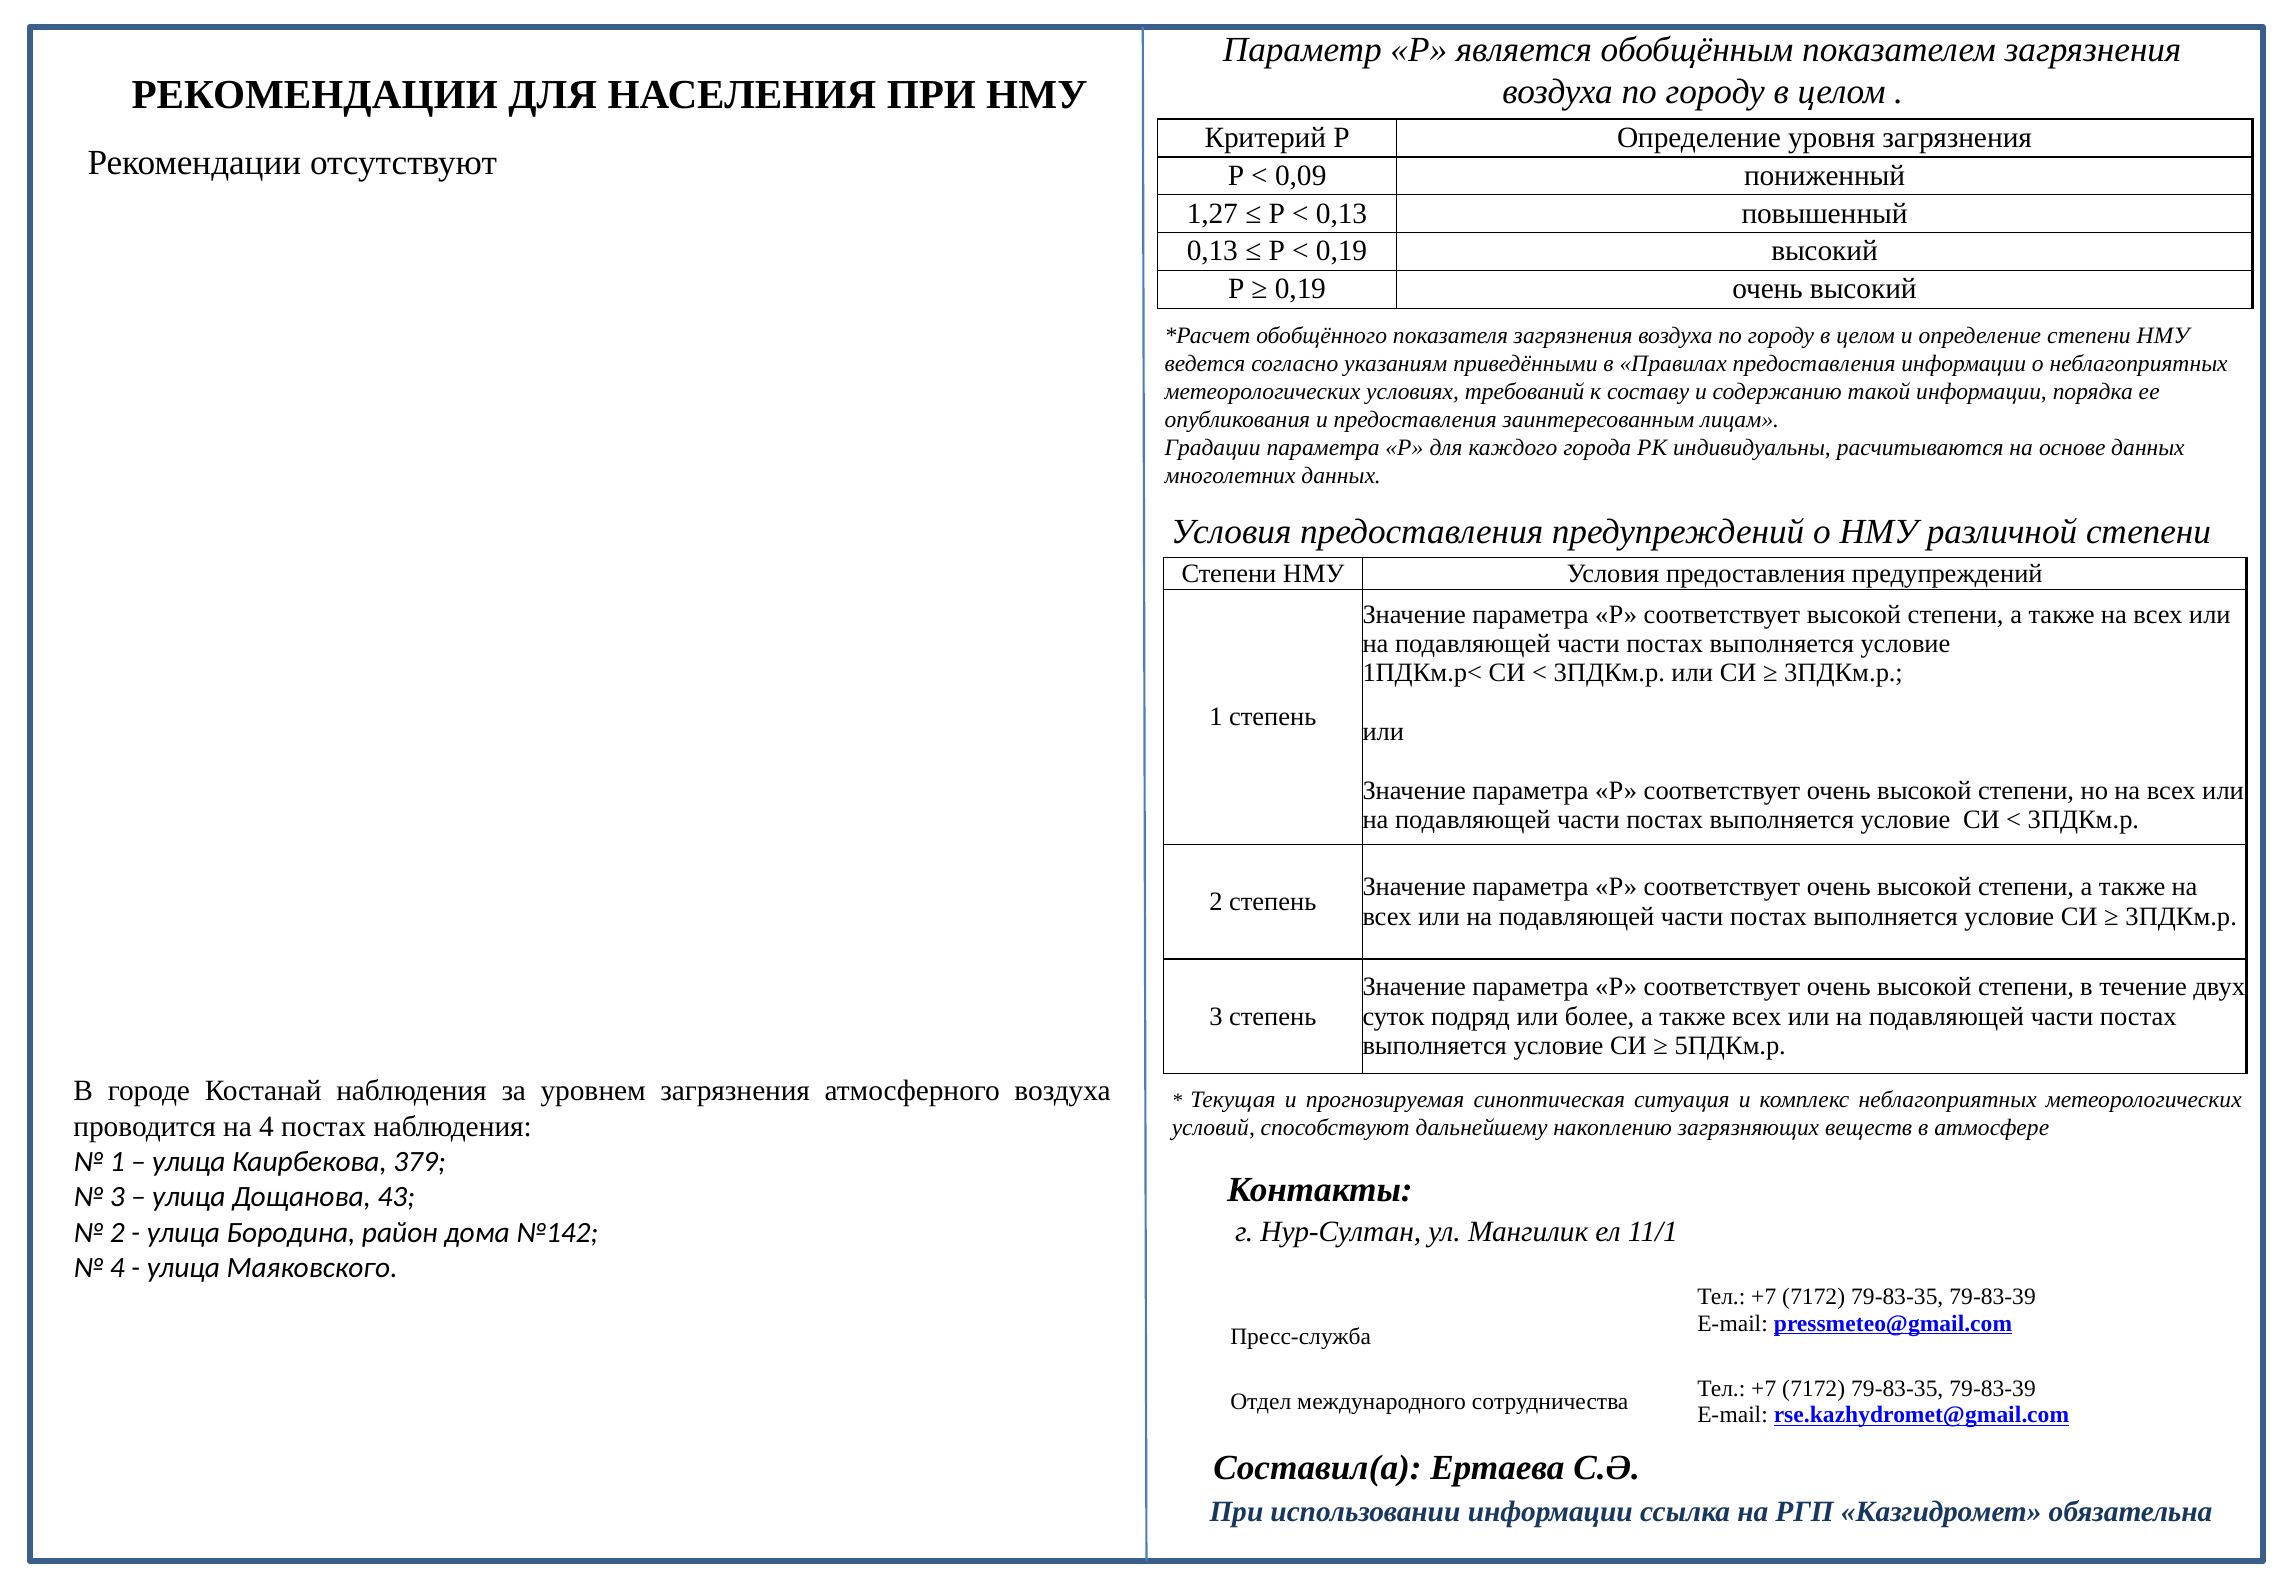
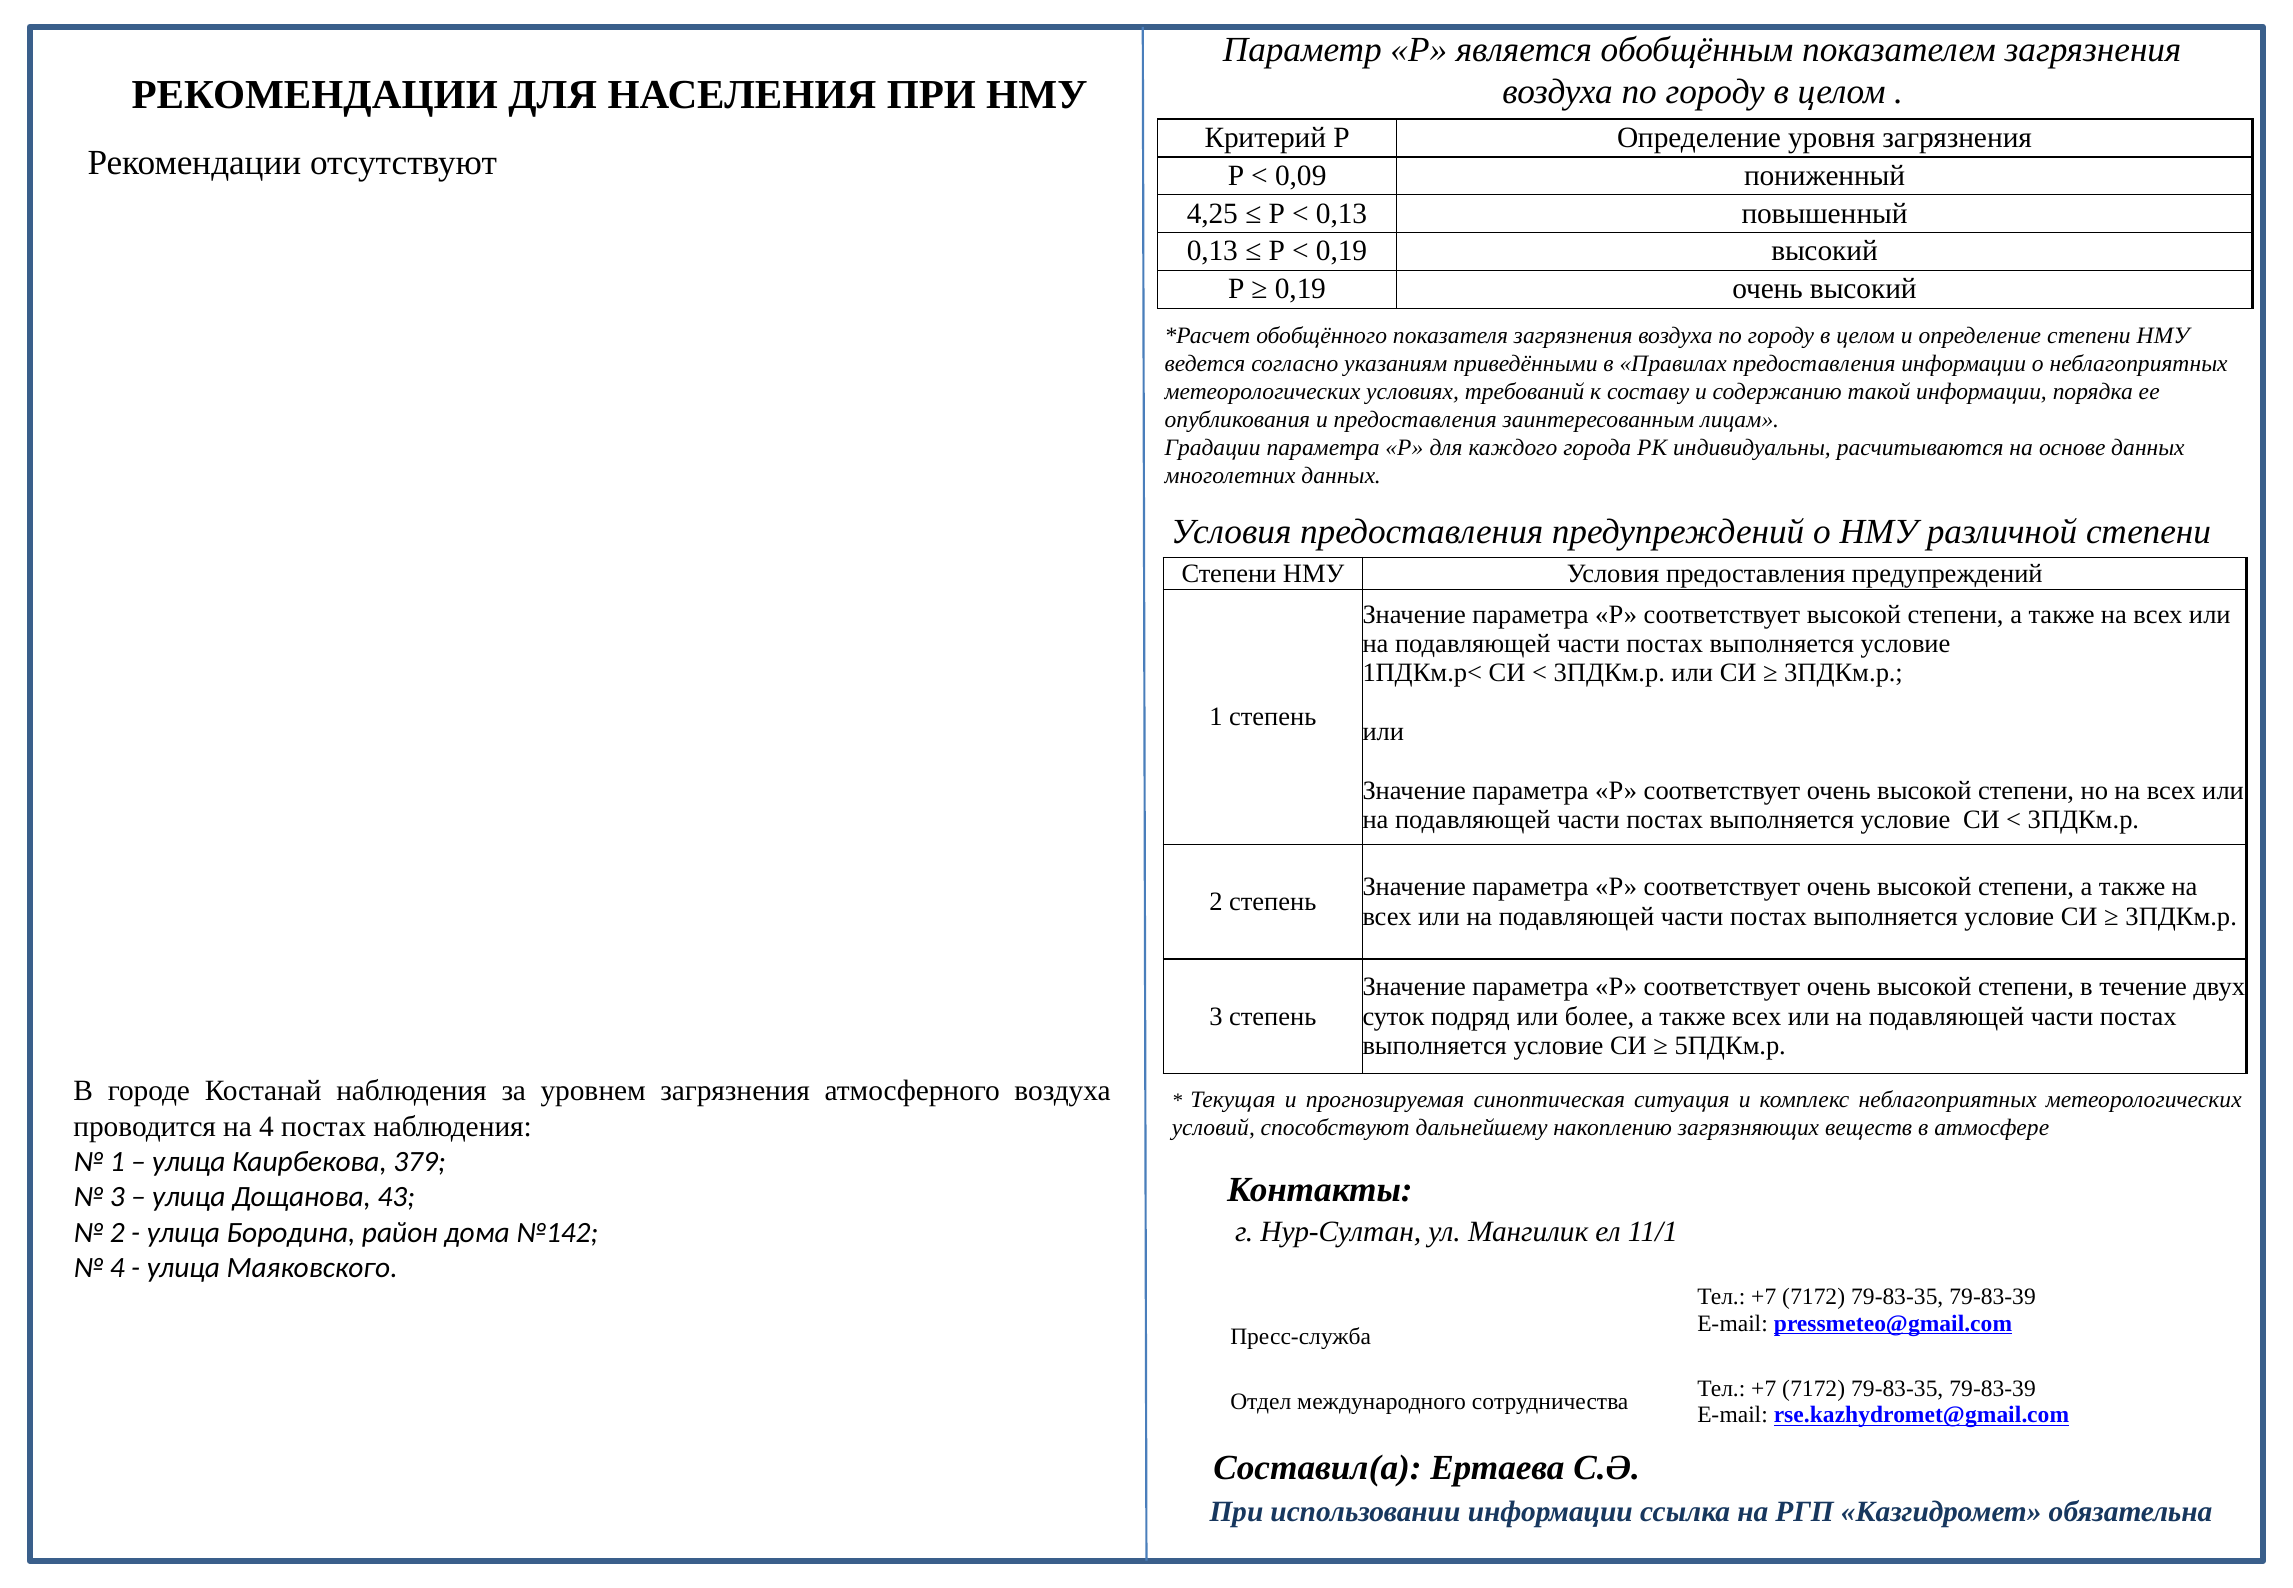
1,27: 1,27 -> 4,25
